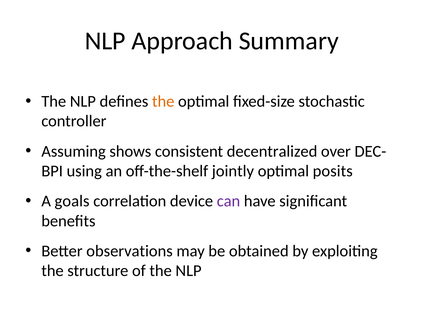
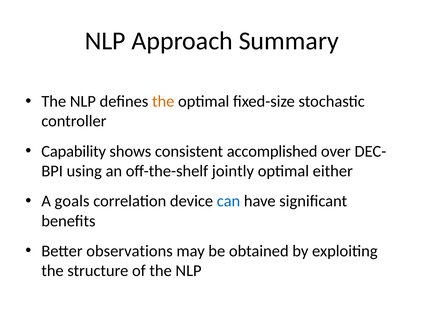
Assuming: Assuming -> Capability
decentralized: decentralized -> accomplished
posits: posits -> either
can colour: purple -> blue
